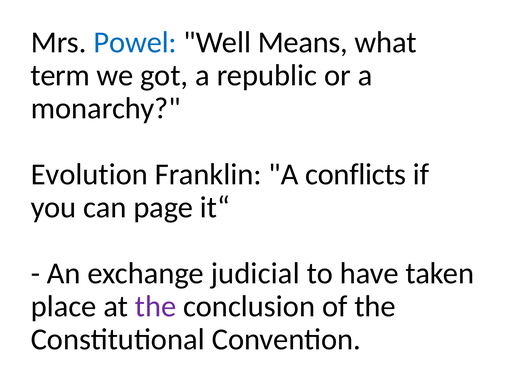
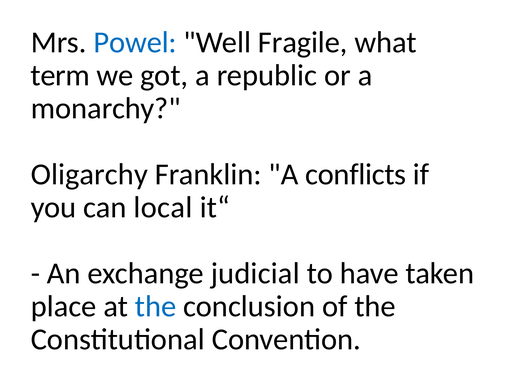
Means: Means -> Fragile
Evolution: Evolution -> Oligarchy
page: page -> local
the at (156, 306) colour: purple -> blue
